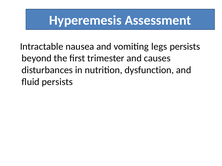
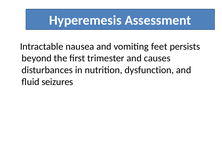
legs: legs -> feet
fluid persists: persists -> seizures
